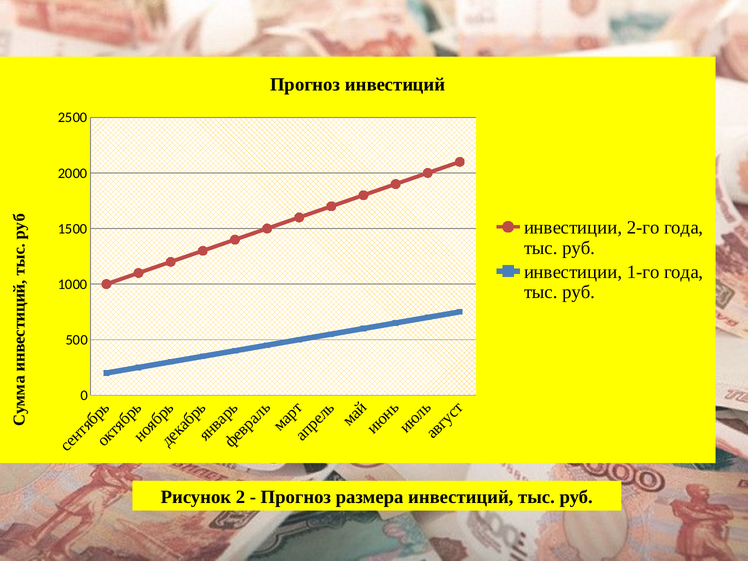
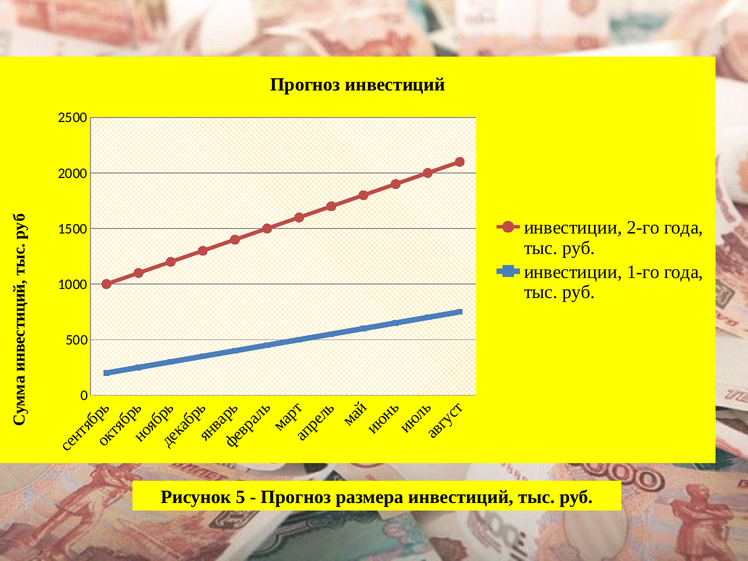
2: 2 -> 5
